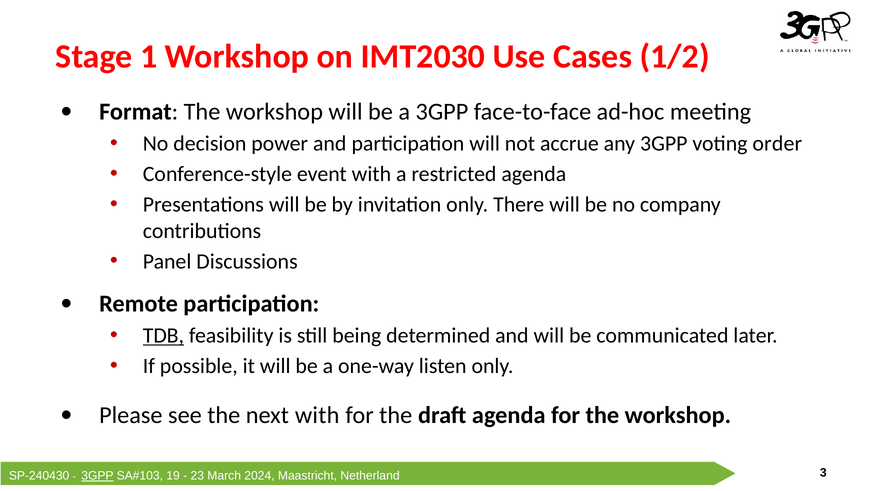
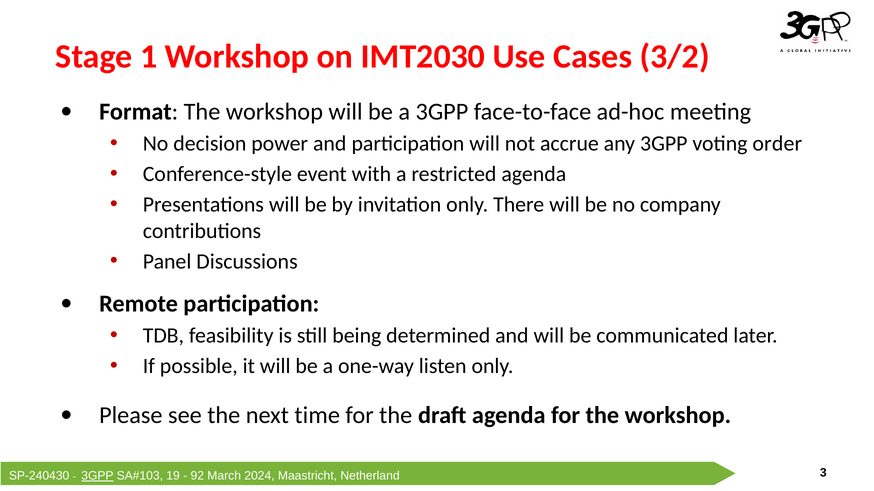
1/2: 1/2 -> 3/2
TDB underline: present -> none
next with: with -> time
23: 23 -> 92
